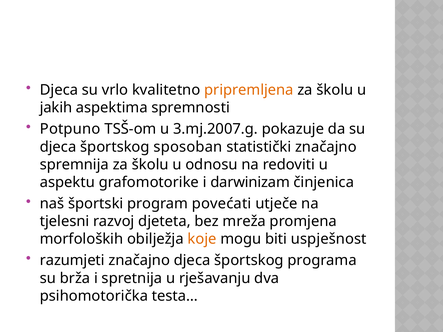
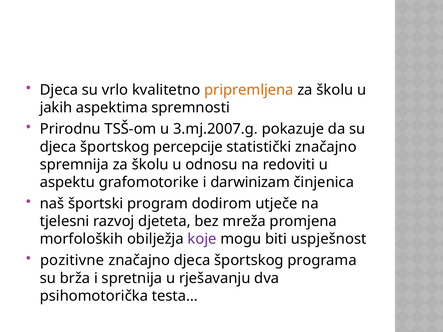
Potpuno: Potpuno -> Prirodnu
sposoban: sposoban -> percepcije
povećati: povećati -> dodirom
koje colour: orange -> purple
razumjeti: razumjeti -> pozitivne
